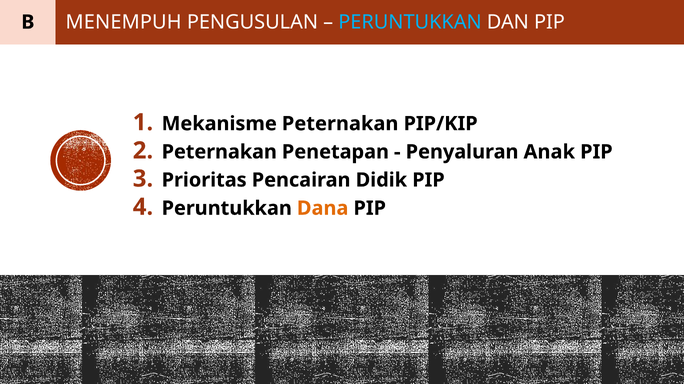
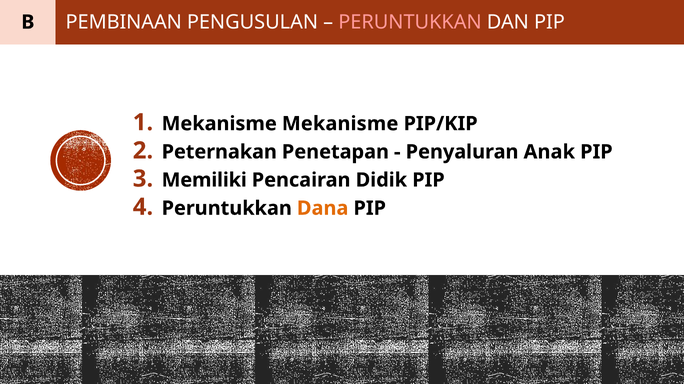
MENEMPUH: MENEMPUH -> PEMBINAAN
PERUNTUKKAN at (410, 22) colour: light blue -> pink
Mekanisme Peternakan: Peternakan -> Mekanisme
Prioritas: Prioritas -> Memiliki
